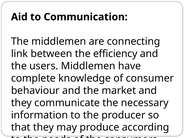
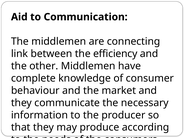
users: users -> other
